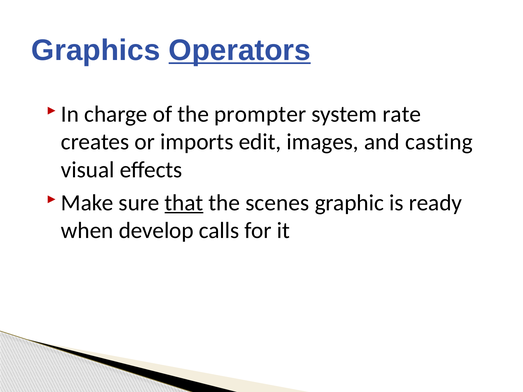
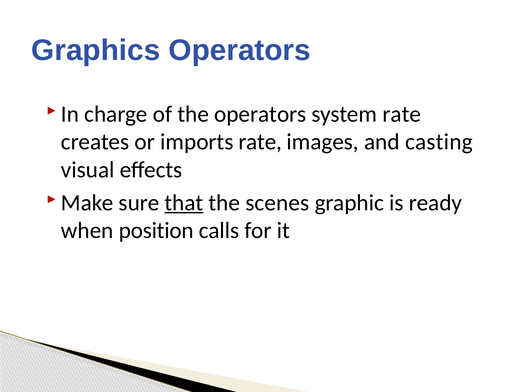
Operators at (240, 50) underline: present -> none
the prompter: prompter -> operators
imports edit: edit -> rate
develop: develop -> position
